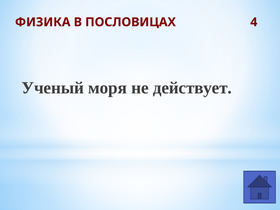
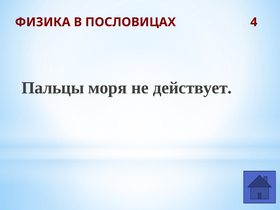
Ученый: Ученый -> Пальцы
